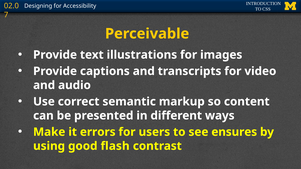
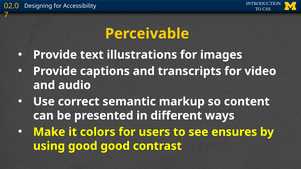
errors: errors -> colors
good flash: flash -> good
